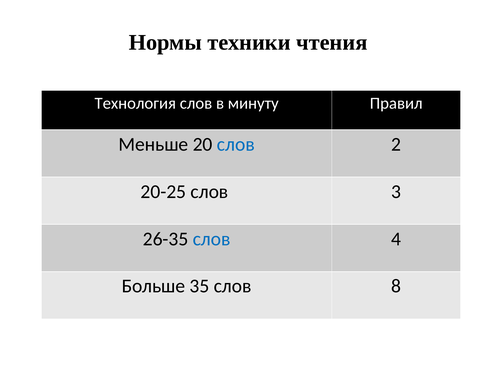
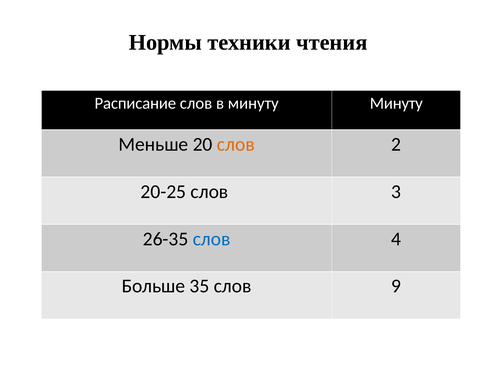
Технология: Технология -> Расписание
минуту Правил: Правил -> Минуту
слов at (236, 144) colour: blue -> orange
8: 8 -> 9
